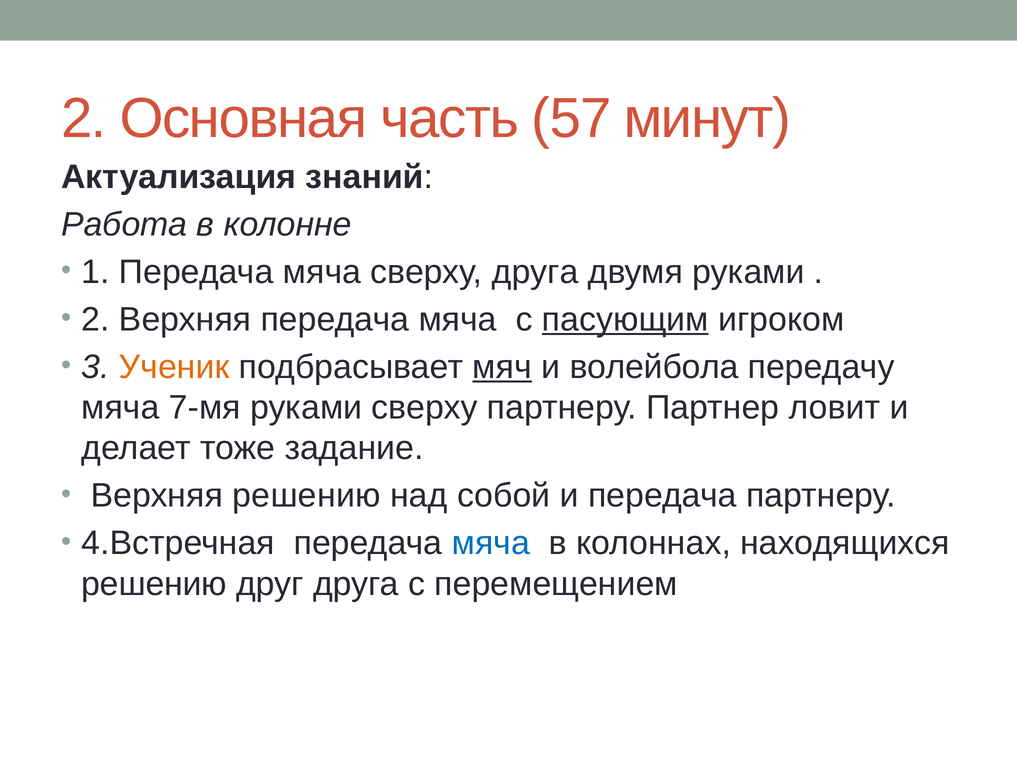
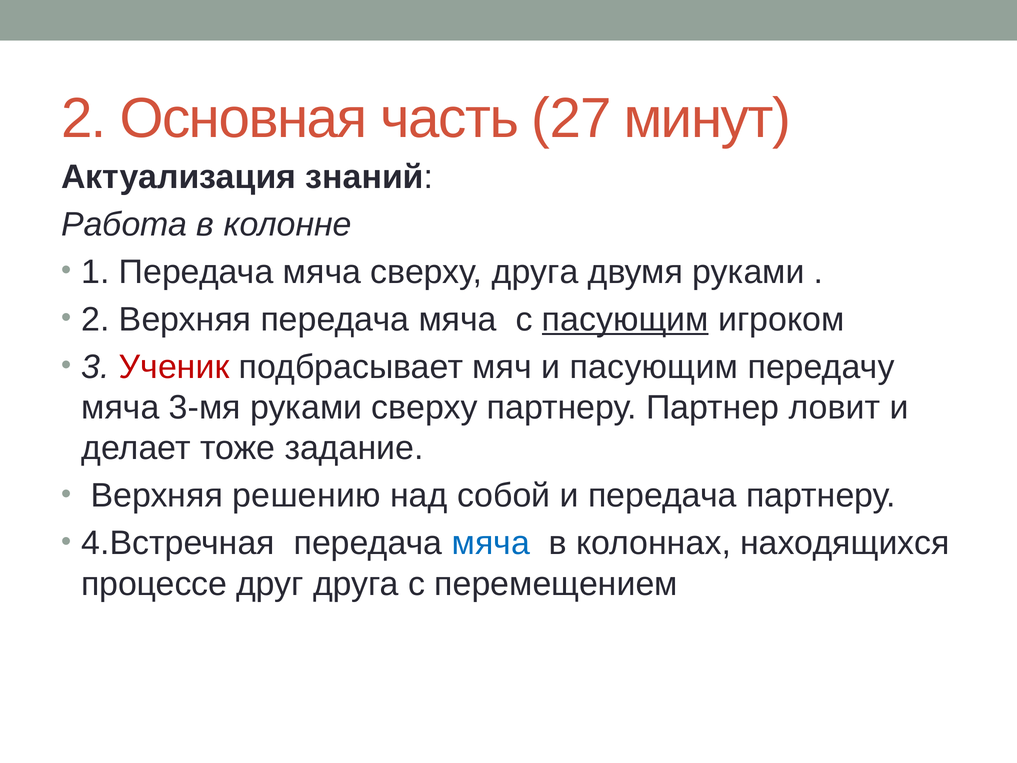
57: 57 -> 27
Ученик colour: orange -> red
мяч underline: present -> none
и волейбола: волейбола -> пасующим
7-мя: 7-мя -> 3-мя
решению at (154, 584): решению -> процессе
